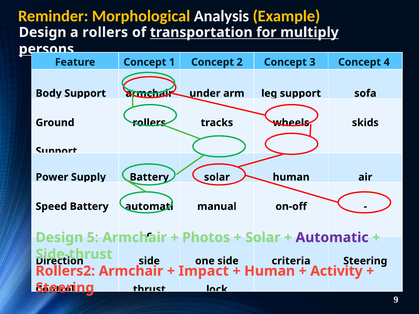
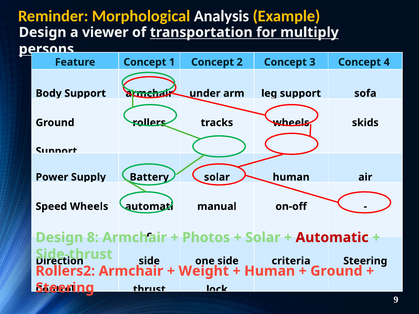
a rollers: rollers -> viewer
Speed Battery: Battery -> Wheels
5: 5 -> 8
Automatic colour: purple -> red
Impact: Impact -> Weight
Activity at (336, 271): Activity -> Ground
